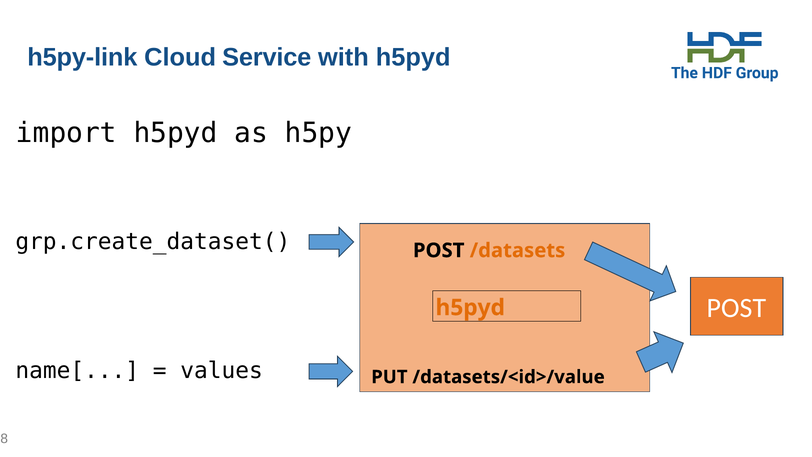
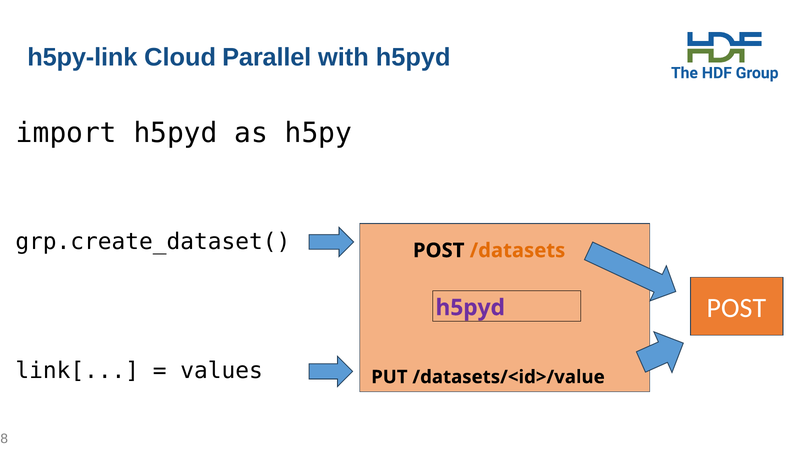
Service: Service -> Parallel
h5pyd at (470, 307) colour: orange -> purple
name[: name[ -> link[
